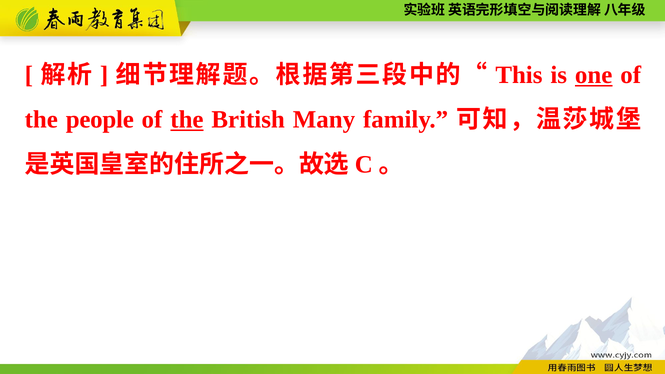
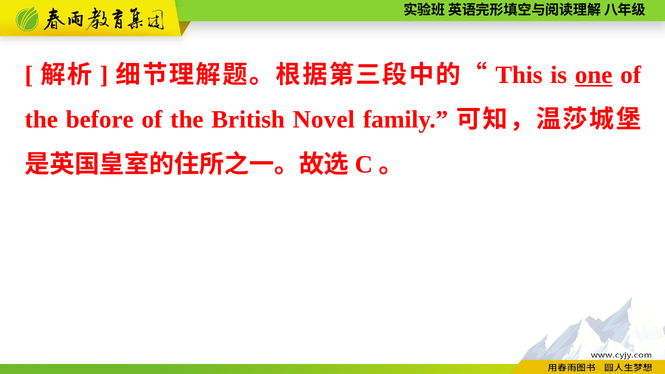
people: people -> before
the at (187, 120) underline: present -> none
Many: Many -> Novel
